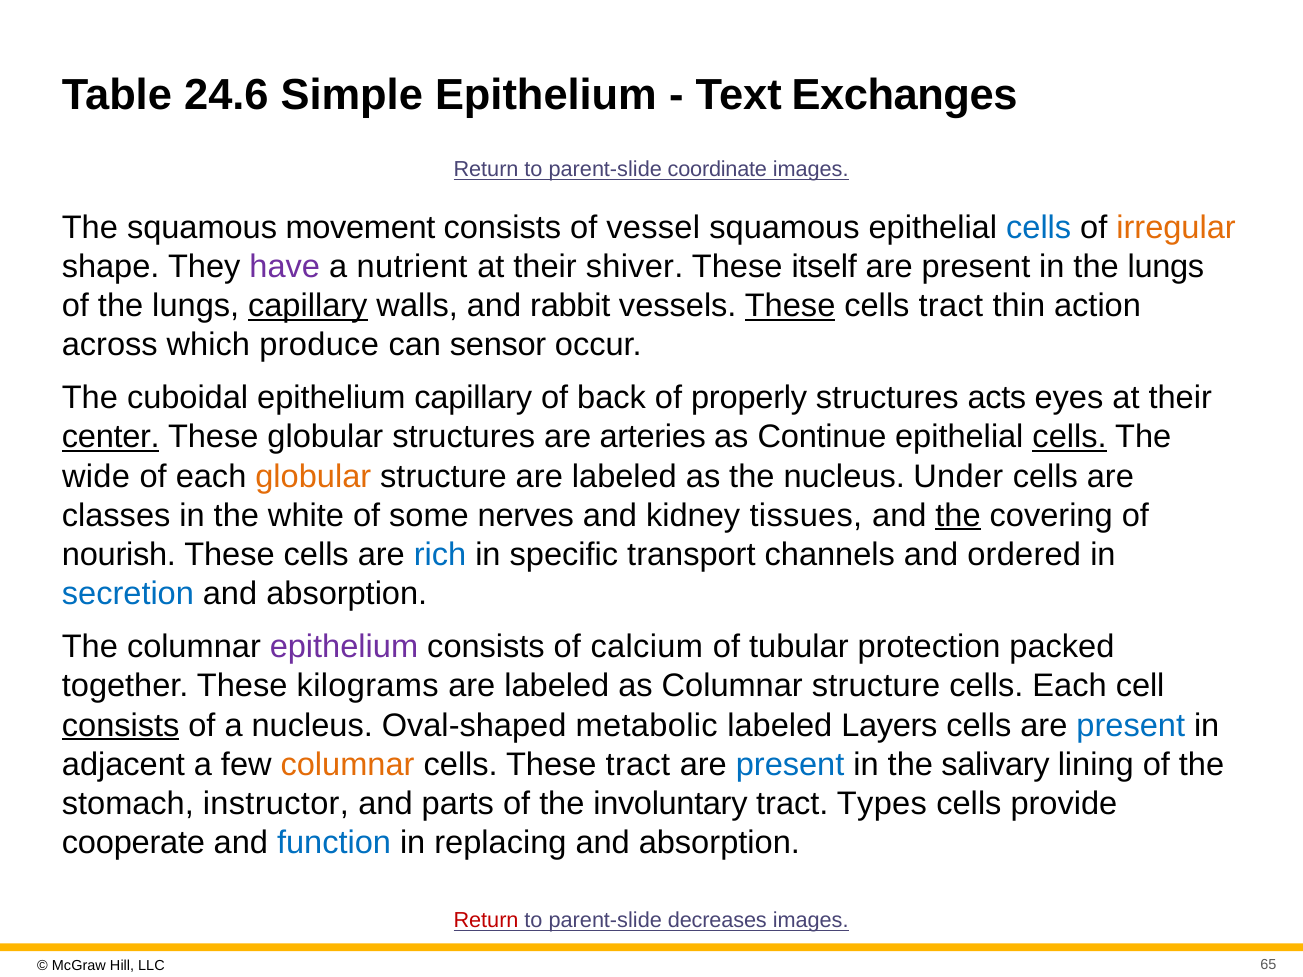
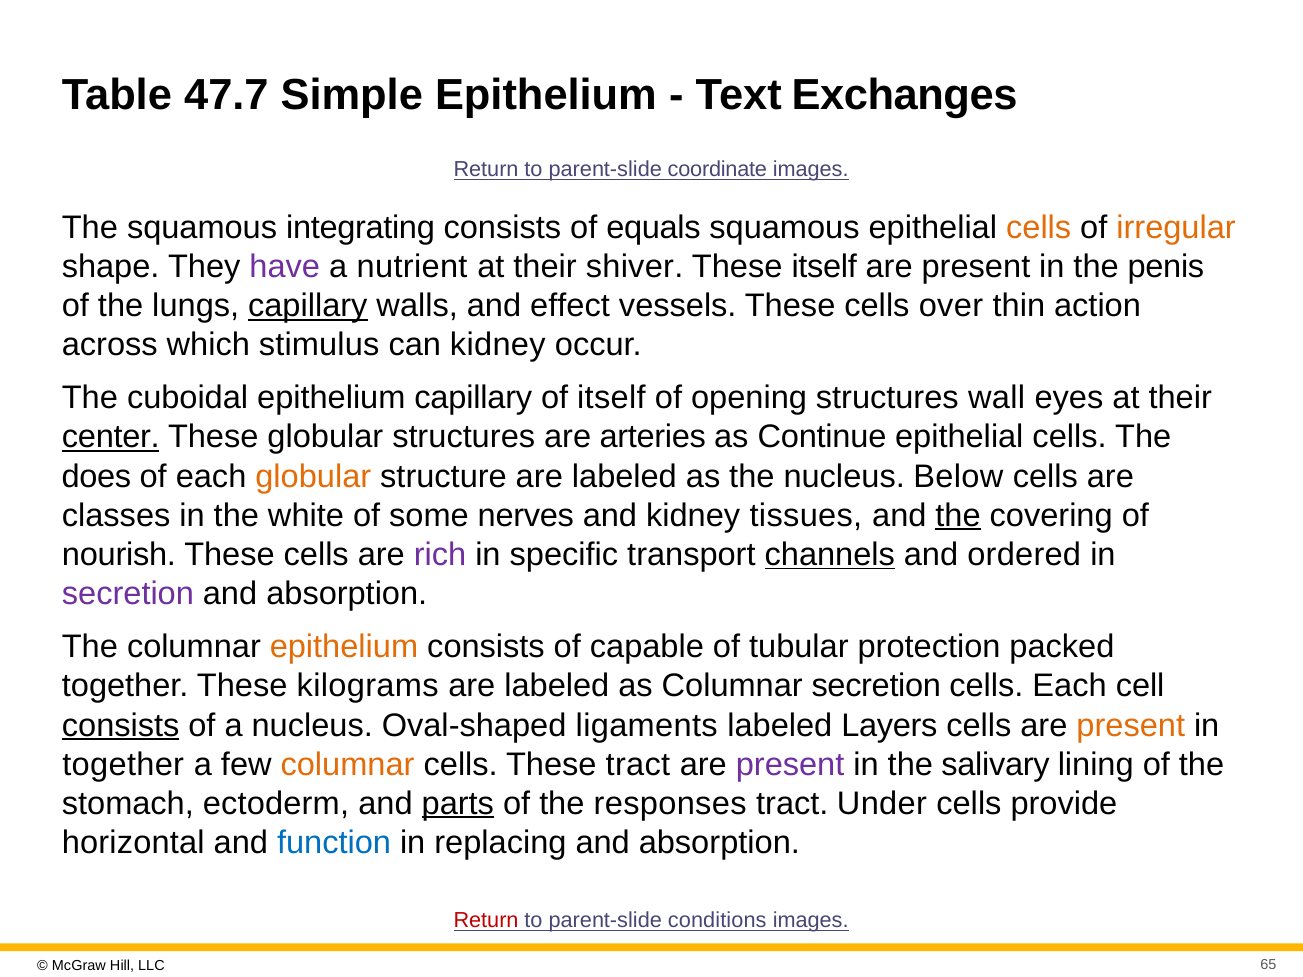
24.6: 24.6 -> 47.7
movement: movement -> integrating
vessel: vessel -> equals
cells at (1039, 227) colour: blue -> orange
in the lungs: lungs -> penis
rabbit: rabbit -> effect
These at (790, 306) underline: present -> none
cells tract: tract -> over
produce: produce -> stimulus
can sensor: sensor -> kidney
of back: back -> itself
properly: properly -> opening
acts: acts -> wall
cells at (1070, 437) underline: present -> none
wide: wide -> does
Under: Under -> Below
rich colour: blue -> purple
channels underline: none -> present
secretion at (128, 594) colour: blue -> purple
epithelium at (344, 647) colour: purple -> orange
calcium: calcium -> capable
Columnar structure: structure -> secretion
metabolic: metabolic -> ligaments
present at (1131, 725) colour: blue -> orange
adjacent at (123, 765): adjacent -> together
present at (790, 765) colour: blue -> purple
instructor: instructor -> ectoderm
parts underline: none -> present
involuntary: involuntary -> responses
Types: Types -> Under
cooperate: cooperate -> horizontal
decreases: decreases -> conditions
